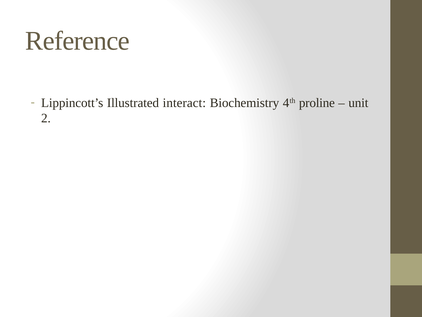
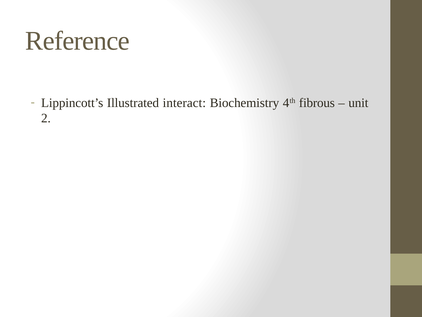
proline: proline -> fibrous
